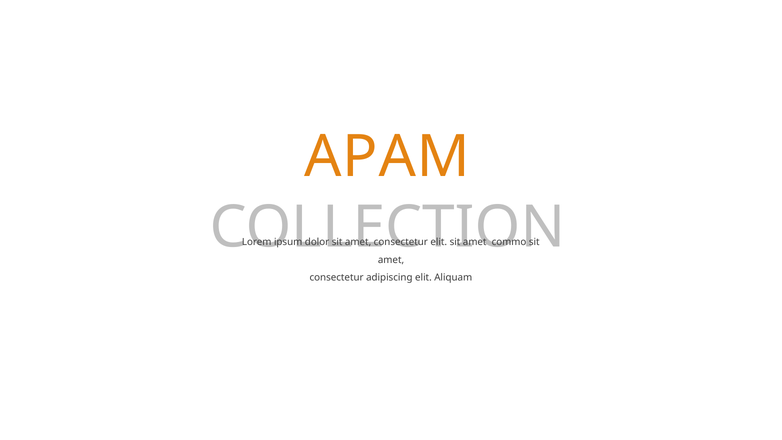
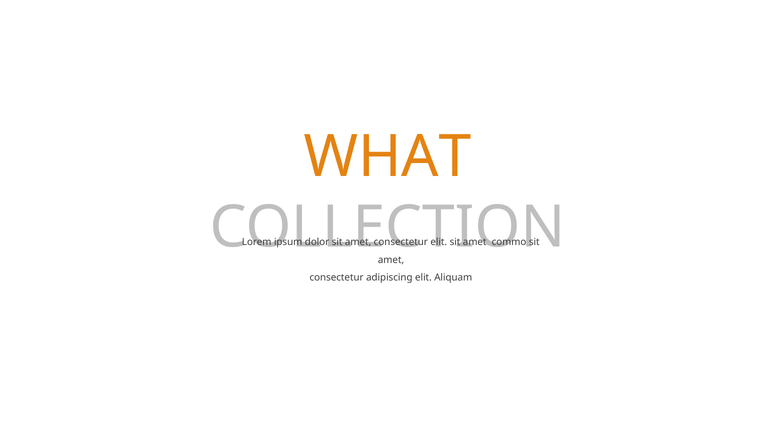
APAM: APAM -> WHAT
